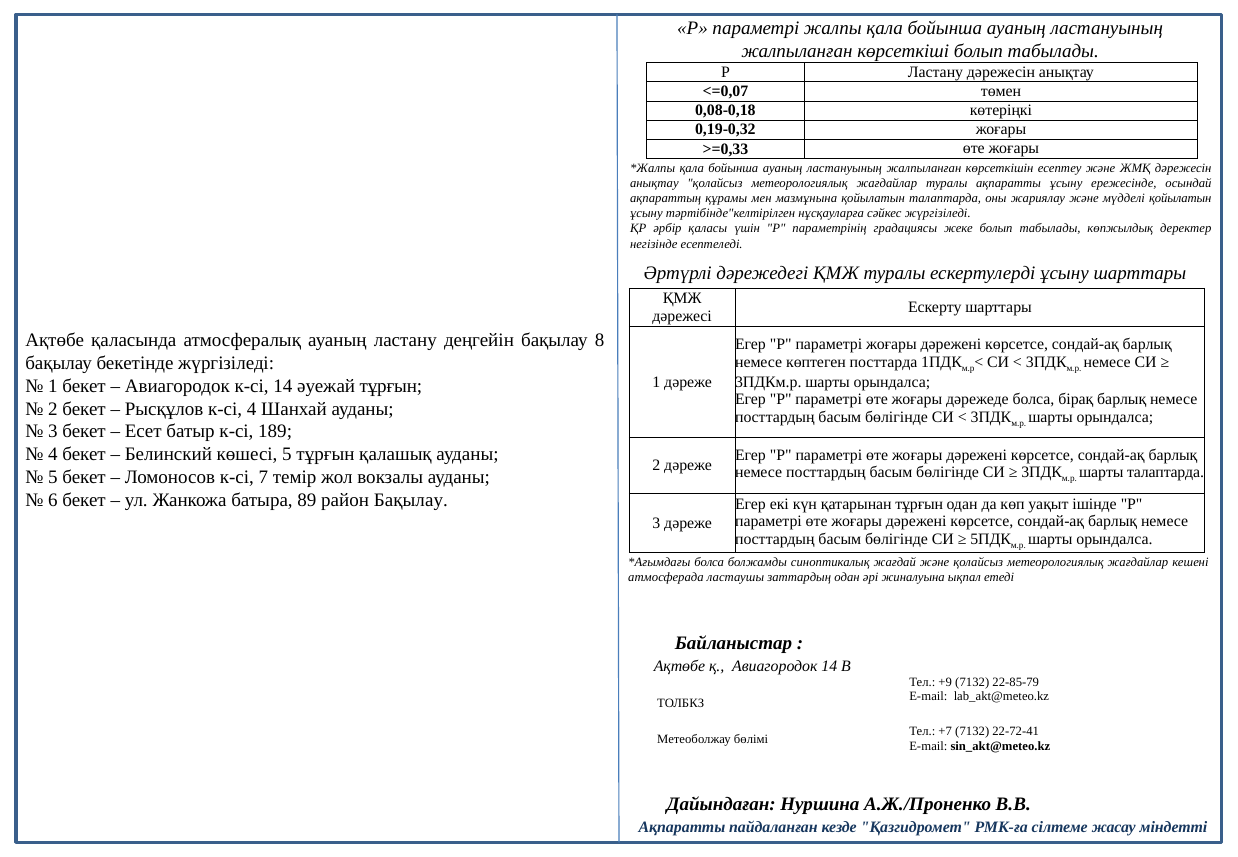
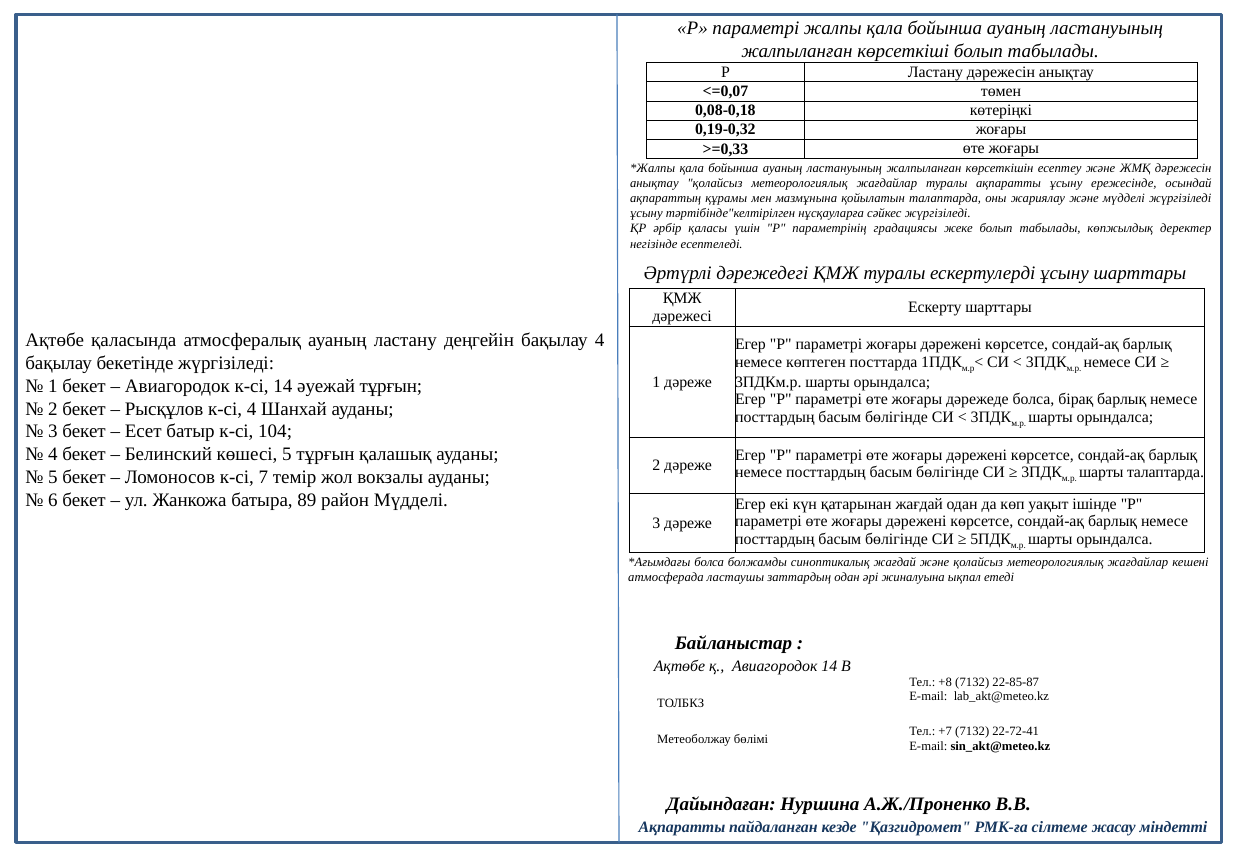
мүдделі қойылатын: қойылатын -> жүргізіледі
бақылау 8: 8 -> 4
189: 189 -> 104
район Бақылау: Бақылау -> Мүдделі
қатарынан тұрғын: тұрғын -> жағдай
+9: +9 -> +8
22-85-79: 22-85-79 -> 22-85-87
